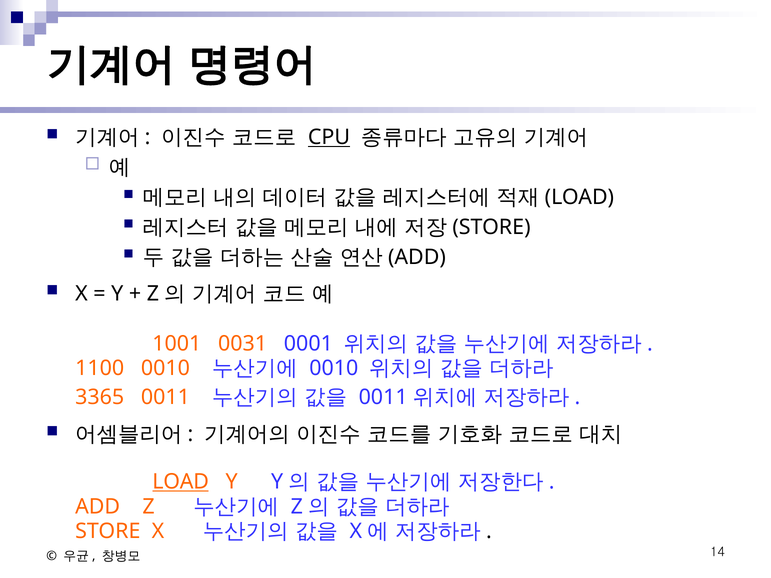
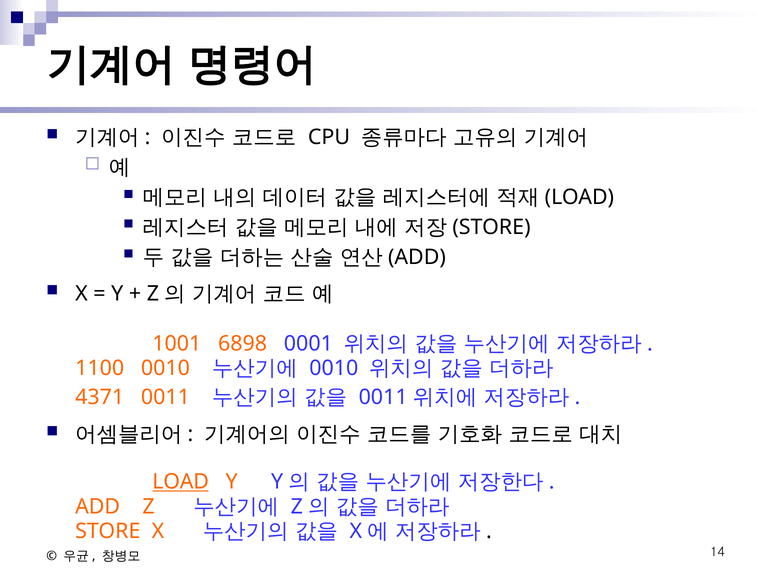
CPU underline: present -> none
0031: 0031 -> 6898
3365: 3365 -> 4371
